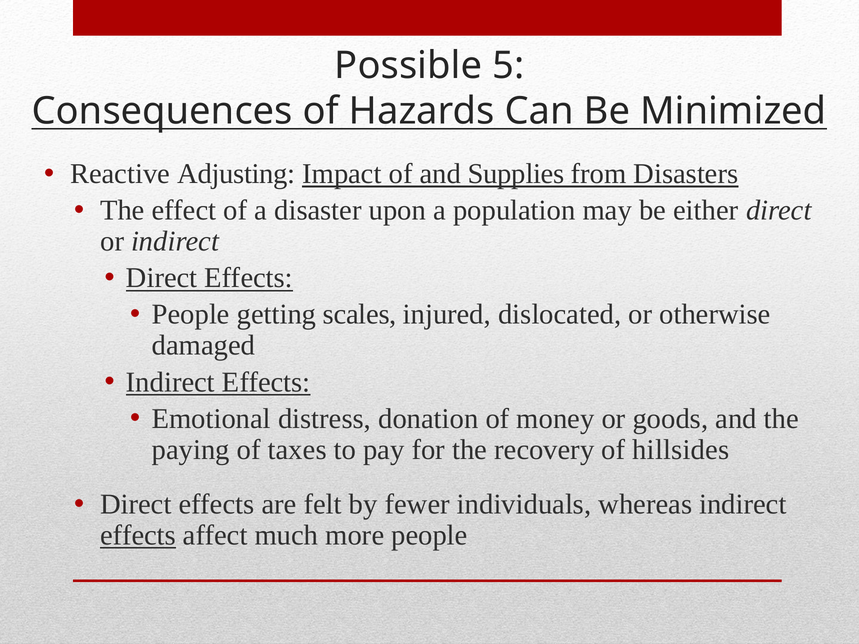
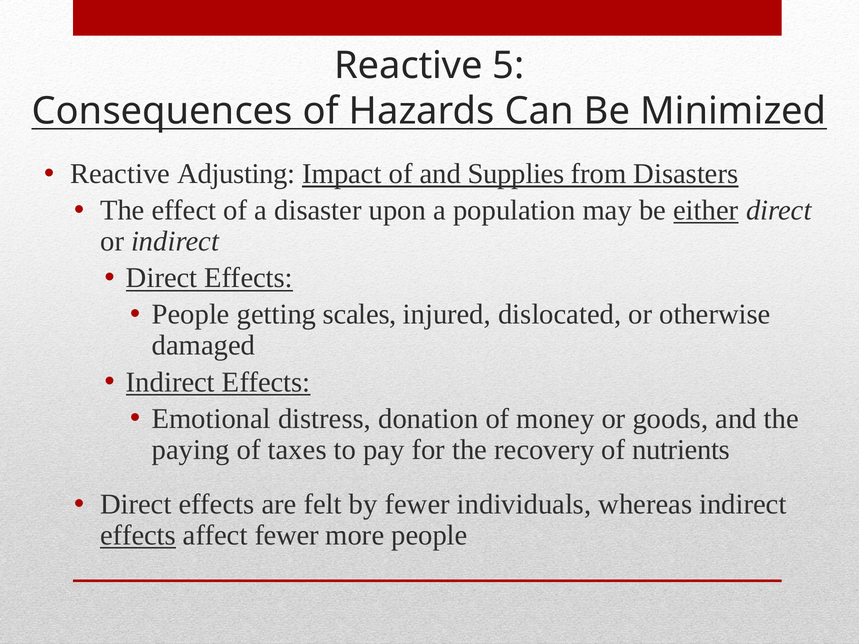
Possible at (408, 66): Possible -> Reactive
either underline: none -> present
hillsides: hillsides -> nutrients
affect much: much -> fewer
